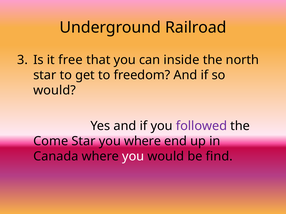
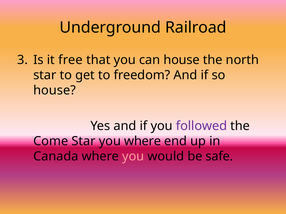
can inside: inside -> house
would at (55, 91): would -> house
you at (133, 157) colour: white -> pink
find: find -> safe
